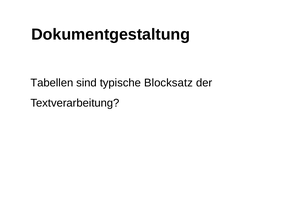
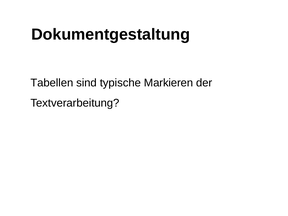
Blocksatz: Blocksatz -> Markieren
